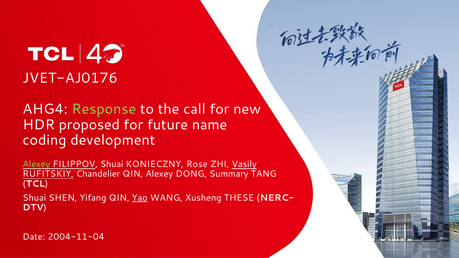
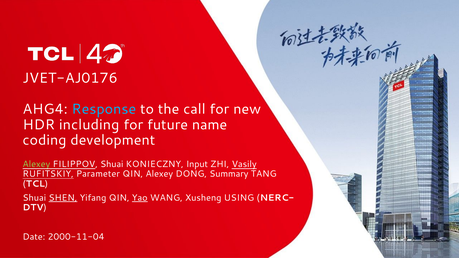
Response colour: light green -> light blue
proposed: proposed -> including
Rose: Rose -> Input
Chandelier: Chandelier -> Parameter
SHEN underline: none -> present
THESE: THESE -> USING
2004-11-04: 2004-11-04 -> 2000-11-04
